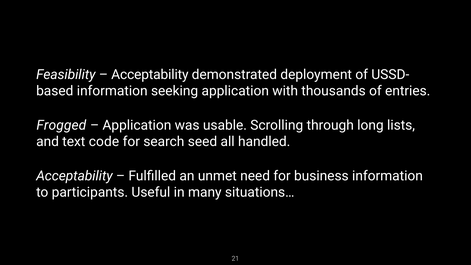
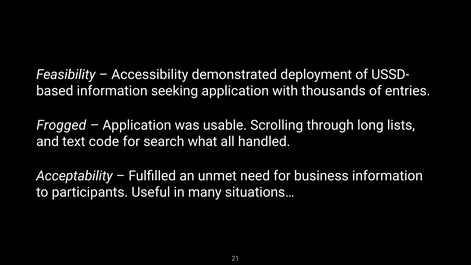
Acceptability at (150, 75): Acceptability -> Accessibility
seed: seed -> what
